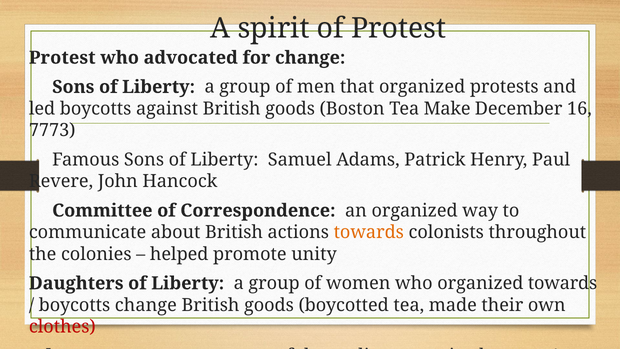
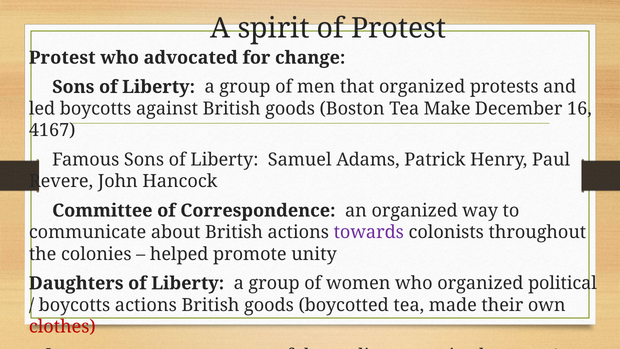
7773: 7773 -> 4167
towards at (369, 232) colour: orange -> purple
organized towards: towards -> political
boycotts change: change -> actions
